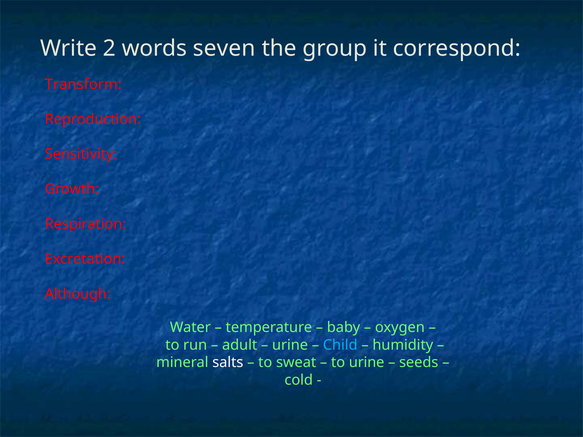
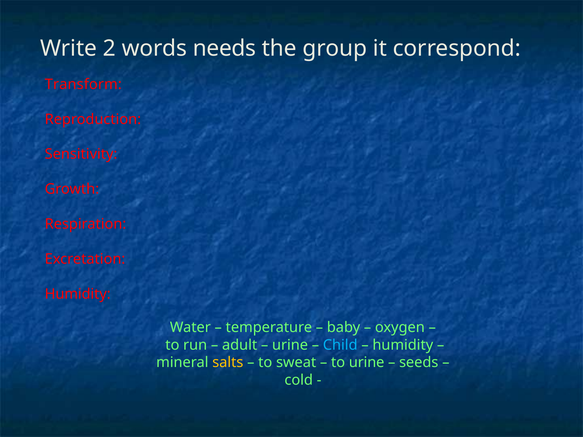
seven: seven -> needs
Although at (78, 294): Although -> Humidity
salts colour: white -> yellow
